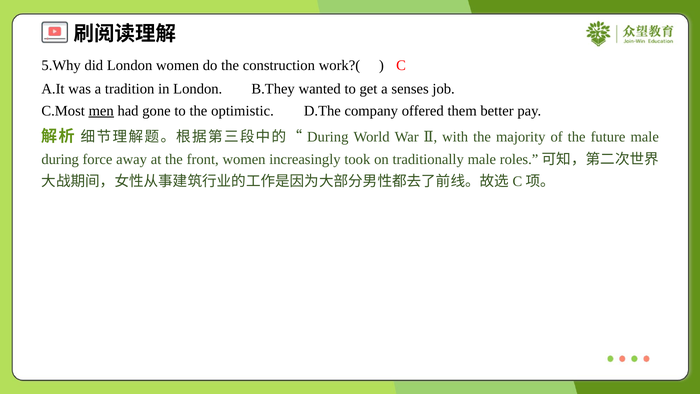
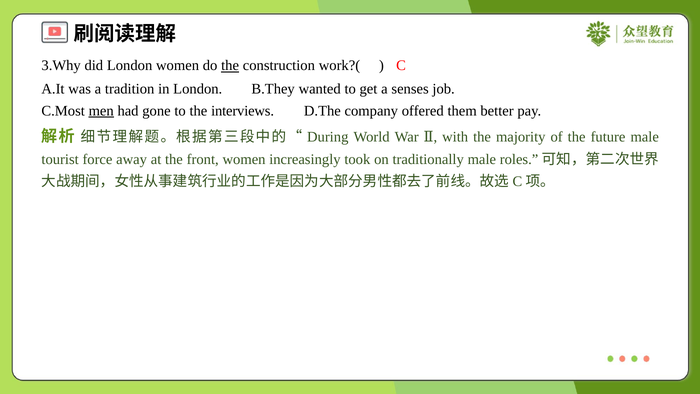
5.Why: 5.Why -> 3.Why
the at (230, 66) underline: none -> present
optimistic: optimistic -> interviews
during at (60, 159): during -> tourist
